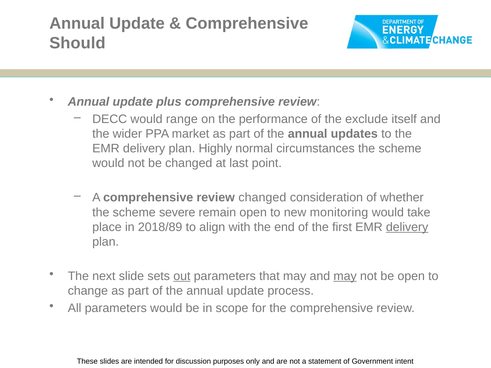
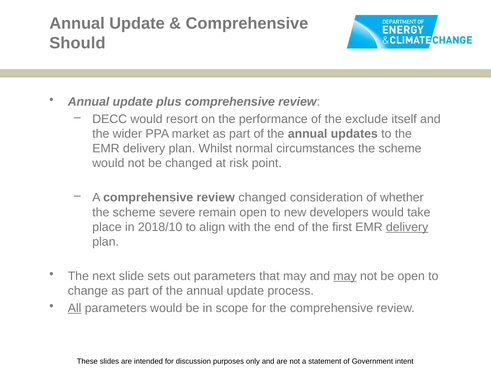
range: range -> resort
Highly: Highly -> Whilst
last: last -> risk
monitoring: monitoring -> developers
2018/89: 2018/89 -> 2018/10
out underline: present -> none
All underline: none -> present
